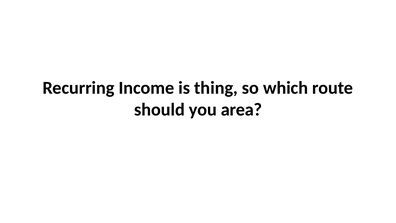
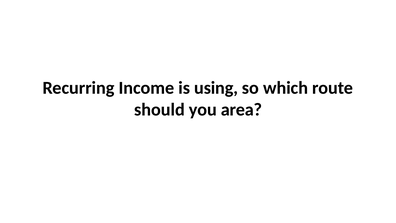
thing: thing -> using
